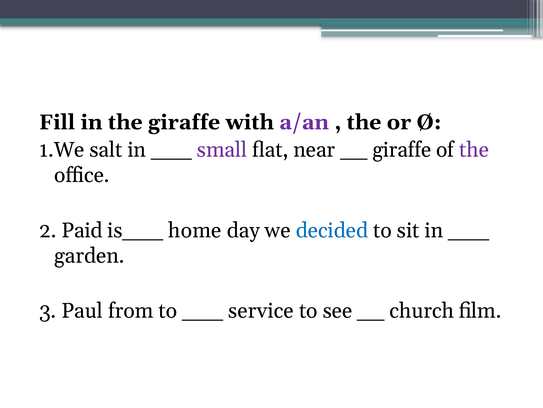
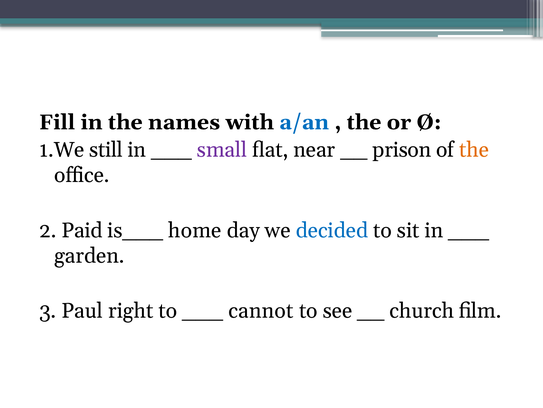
the giraffe: giraffe -> names
a/an colour: purple -> blue
salt: salt -> still
giraffe at (402, 150): giraffe -> prison
the at (474, 150) colour: purple -> orange
from: from -> right
service: service -> cannot
